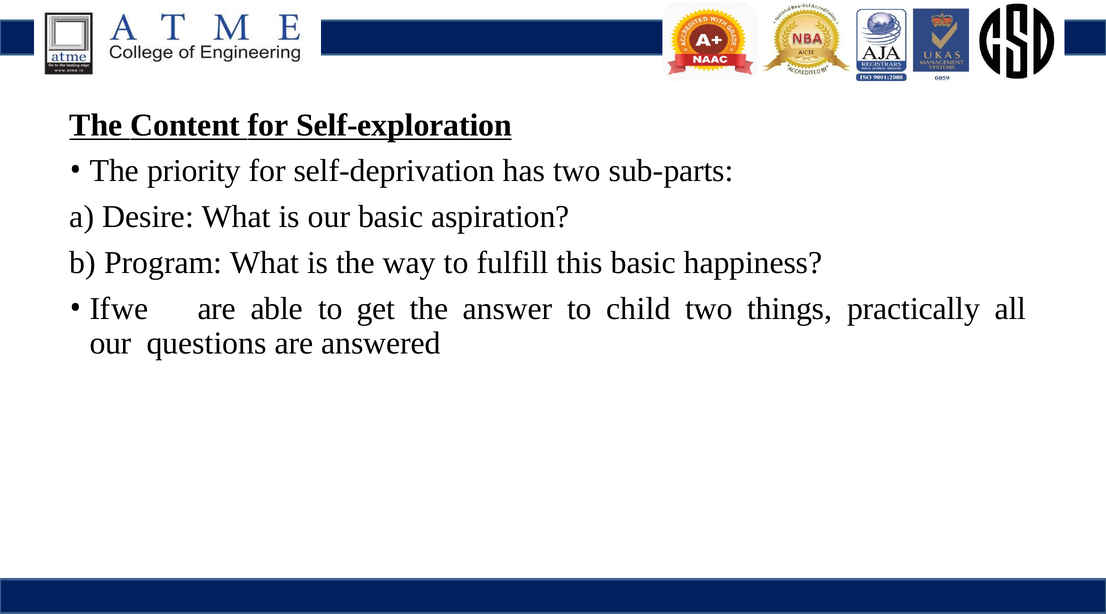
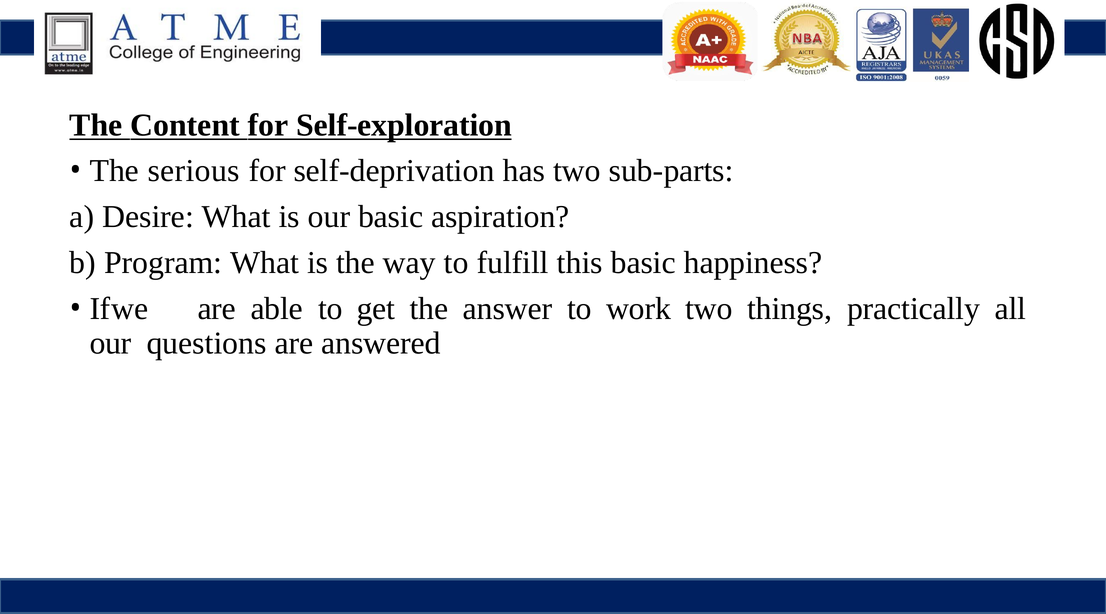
priority: priority -> serious
child: child -> work
